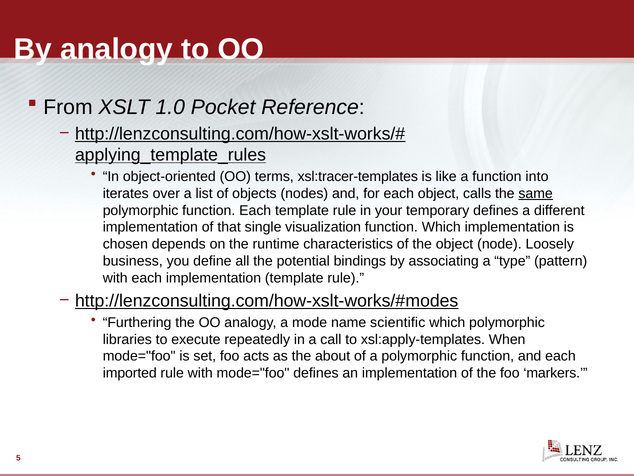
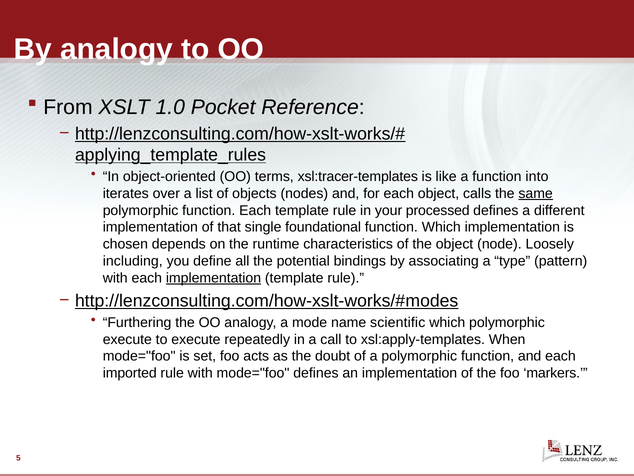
temporary: temporary -> processed
visualization: visualization -> foundational
business: business -> including
implementation at (213, 278) underline: none -> present
libraries at (127, 339): libraries -> execute
about: about -> doubt
